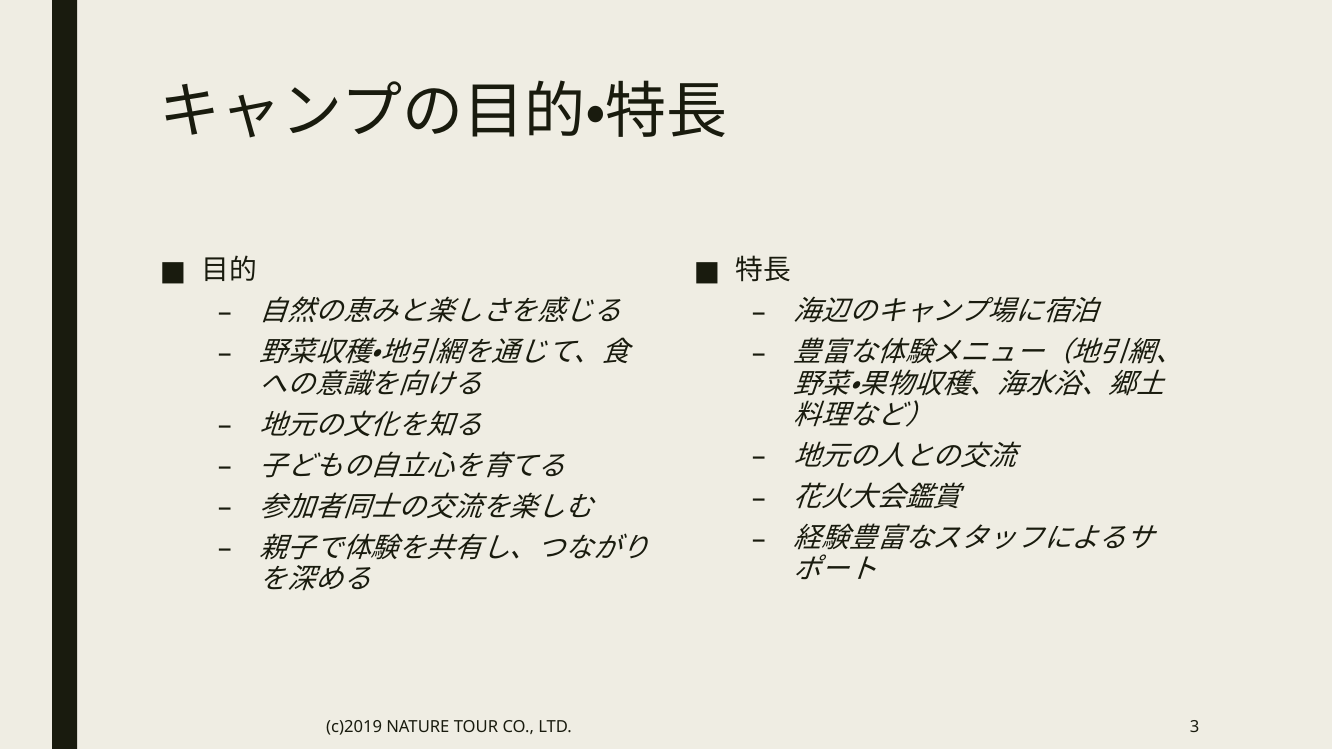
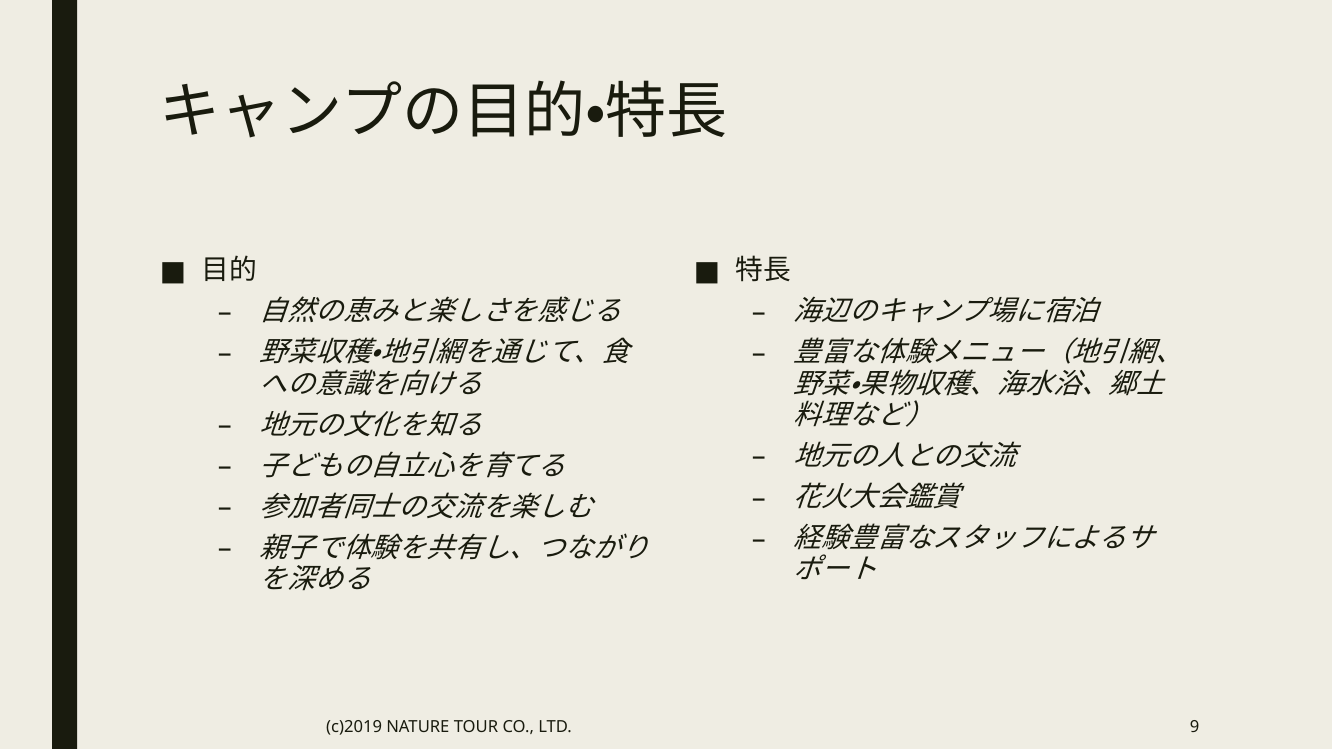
3: 3 -> 9
